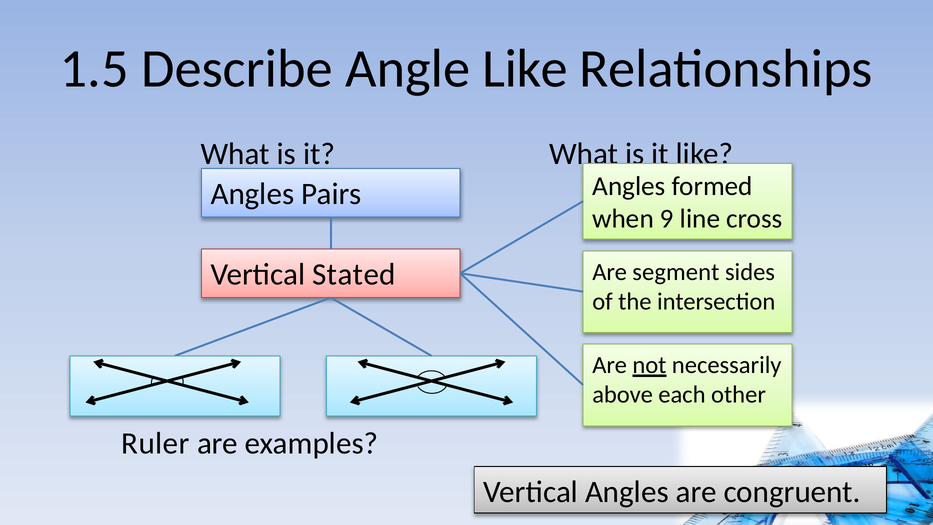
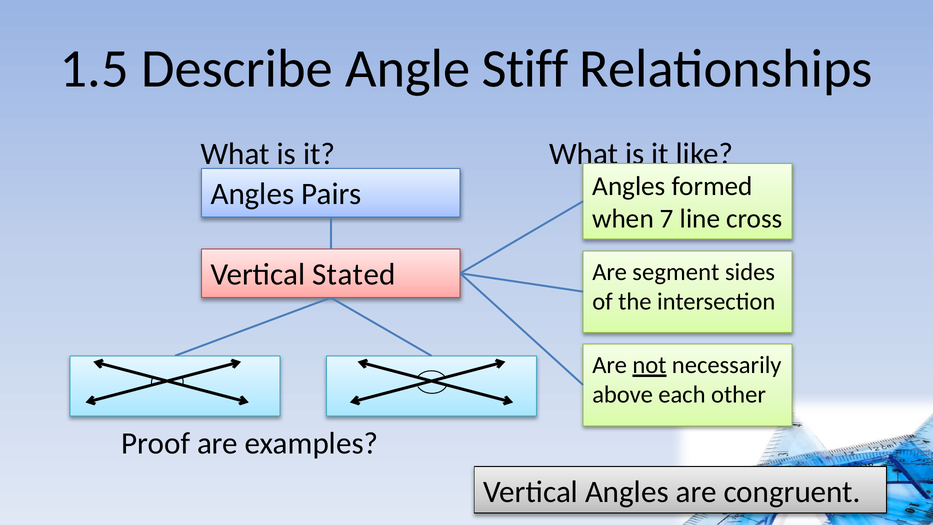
Angle Like: Like -> Stiff
9: 9 -> 7
Ruler: Ruler -> Proof
